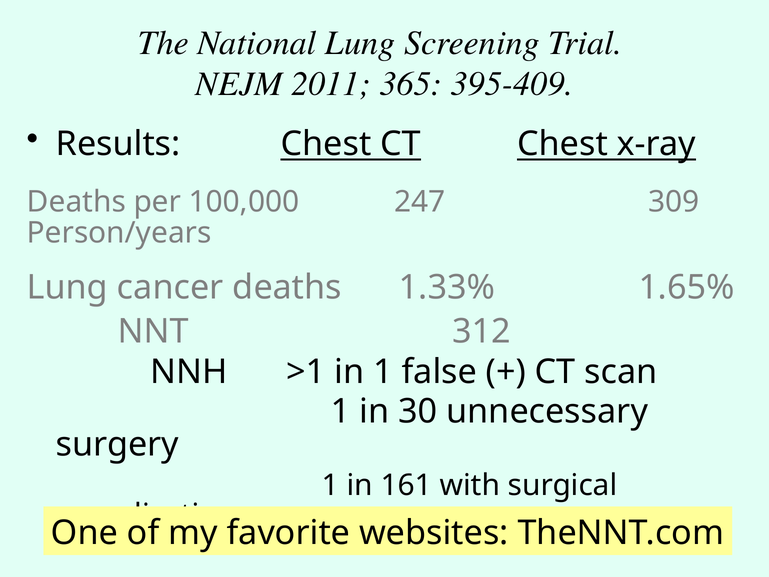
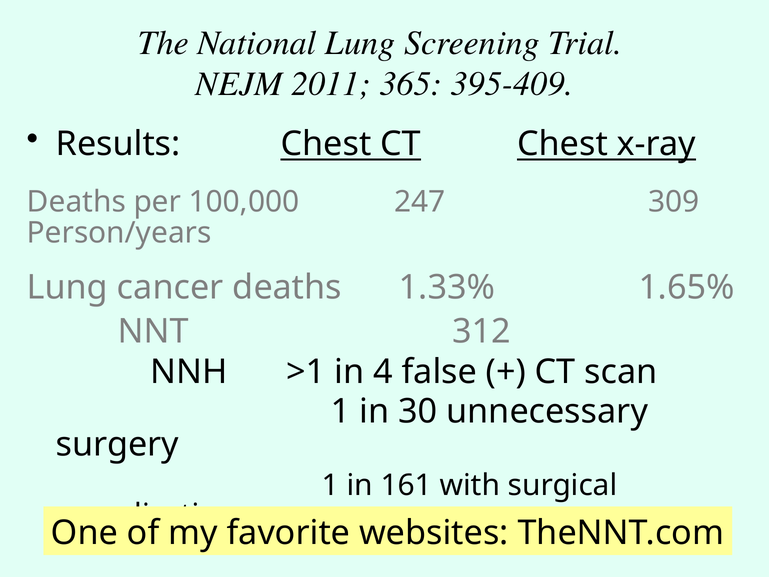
in 1: 1 -> 4
